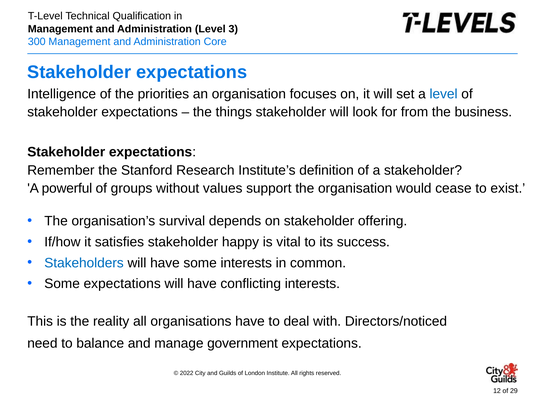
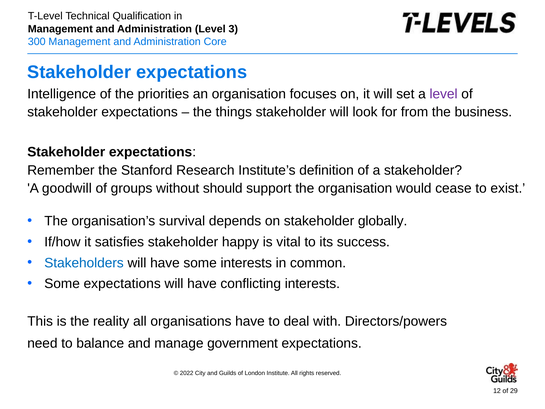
level at (444, 94) colour: blue -> purple
powerful: powerful -> goodwill
values: values -> should
offering: offering -> globally
Directors/noticed: Directors/noticed -> Directors/powers
